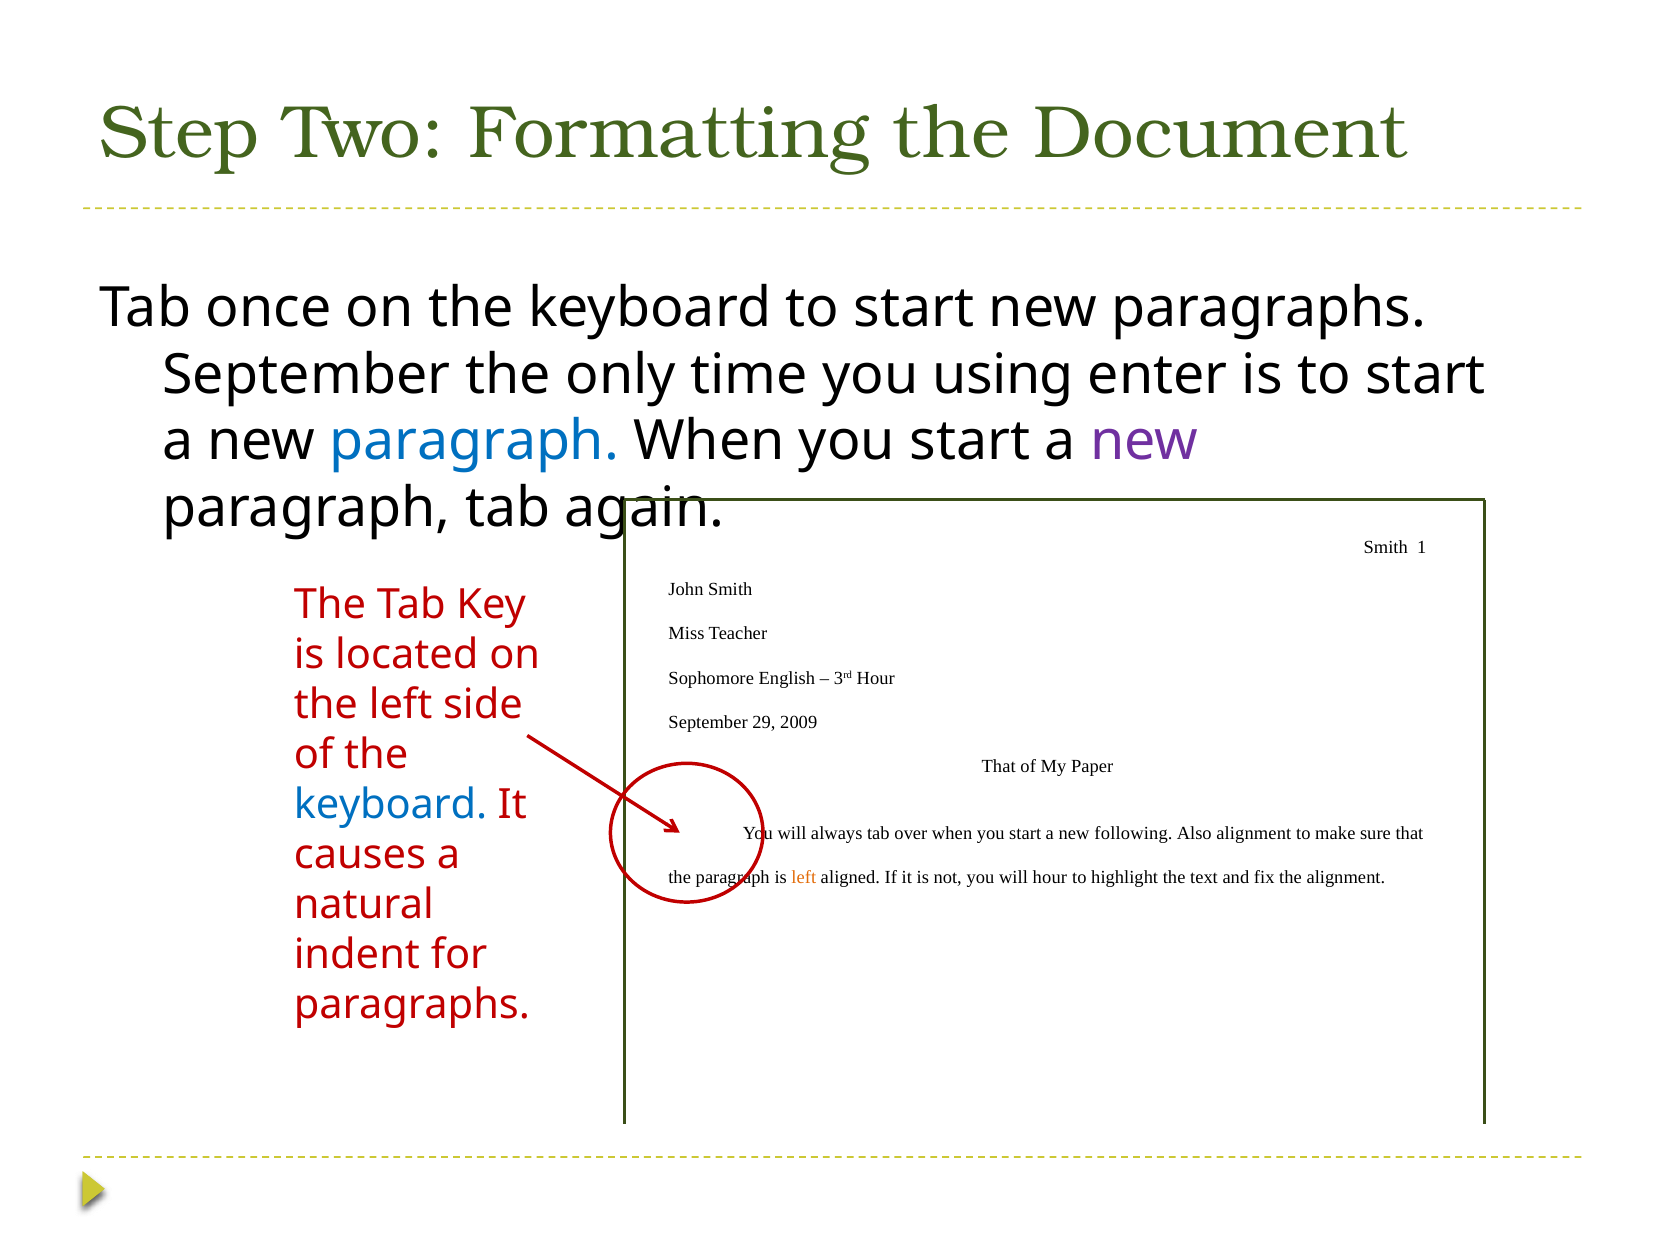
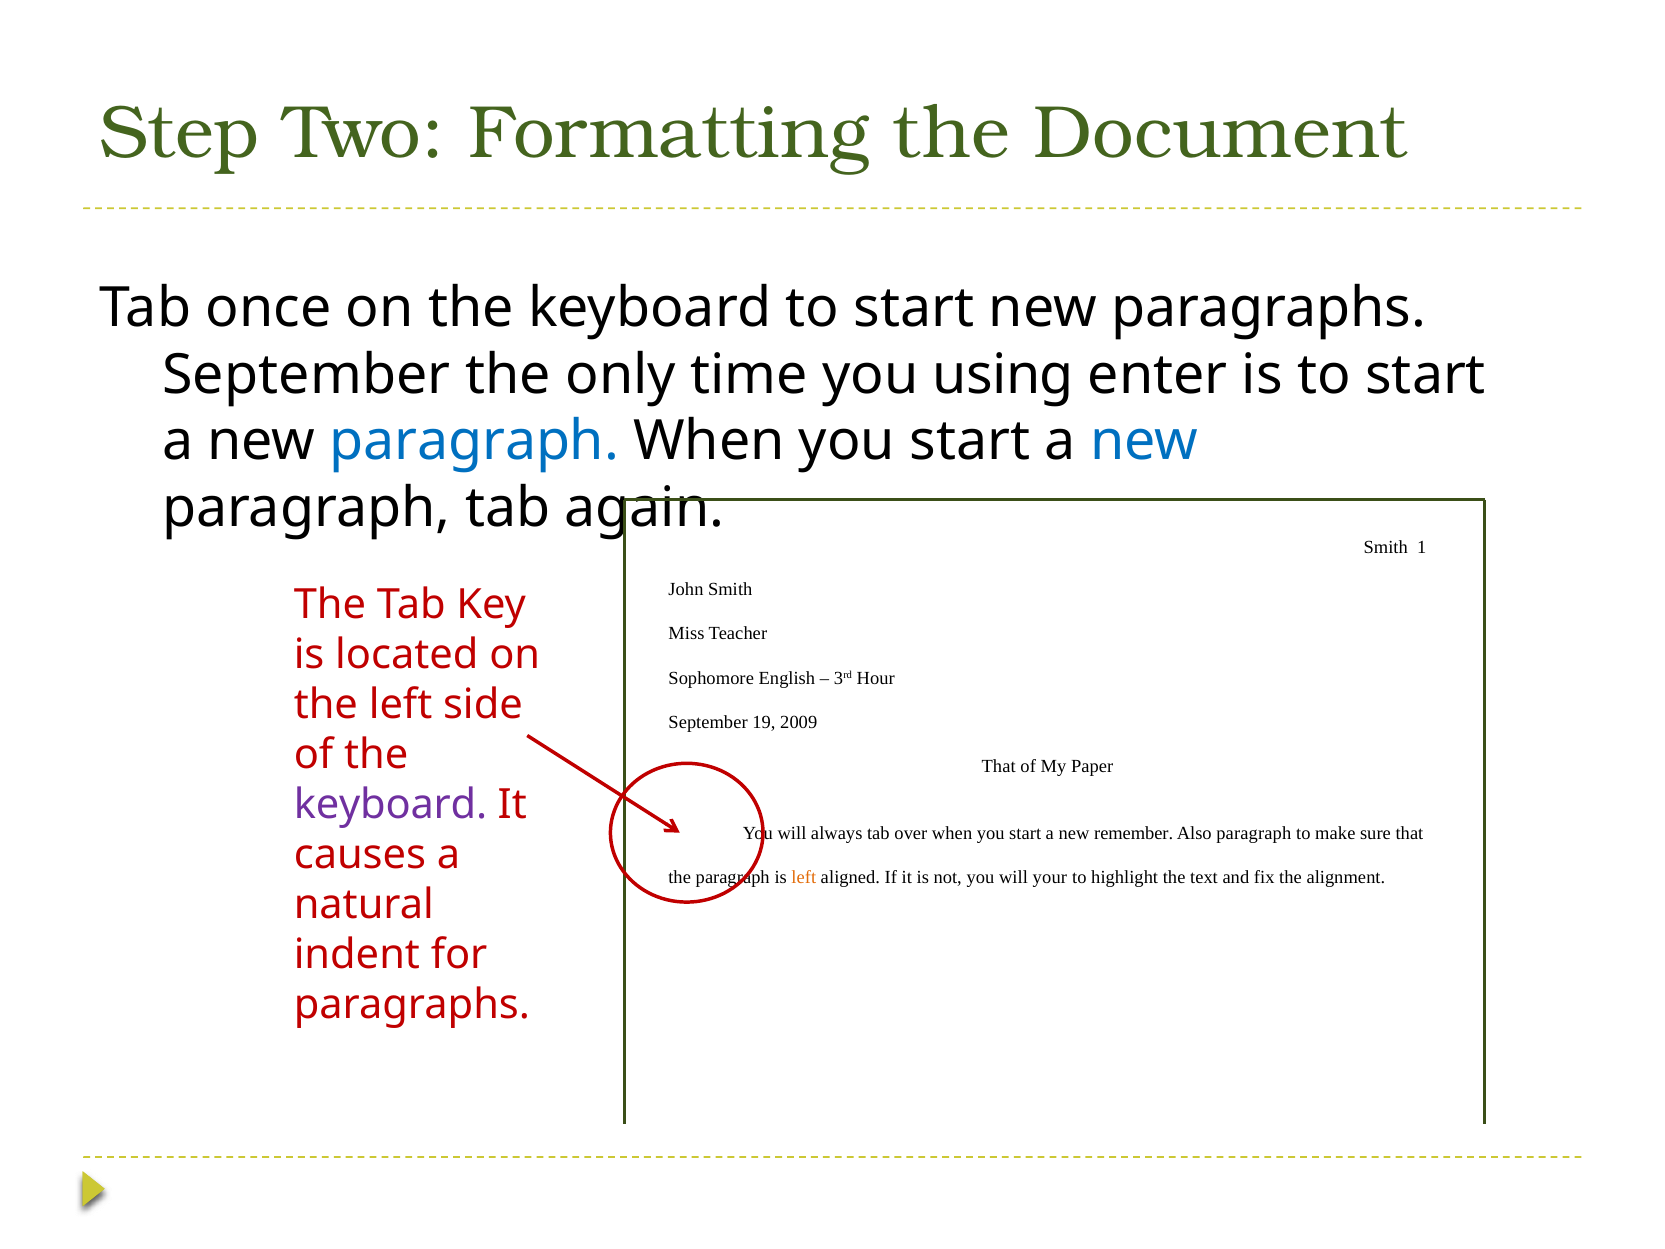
new at (1144, 441) colour: purple -> blue
29: 29 -> 19
keyboard at (391, 805) colour: blue -> purple
following: following -> remember
Also alignment: alignment -> paragraph
will hour: hour -> your
